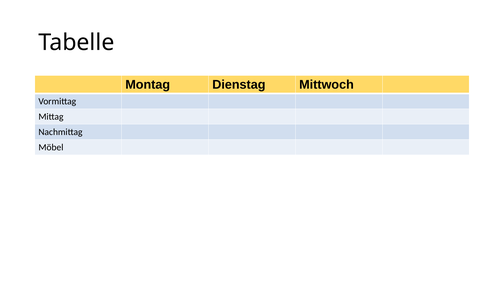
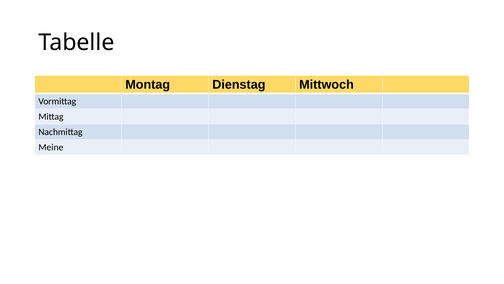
Möbel: Möbel -> Meine
